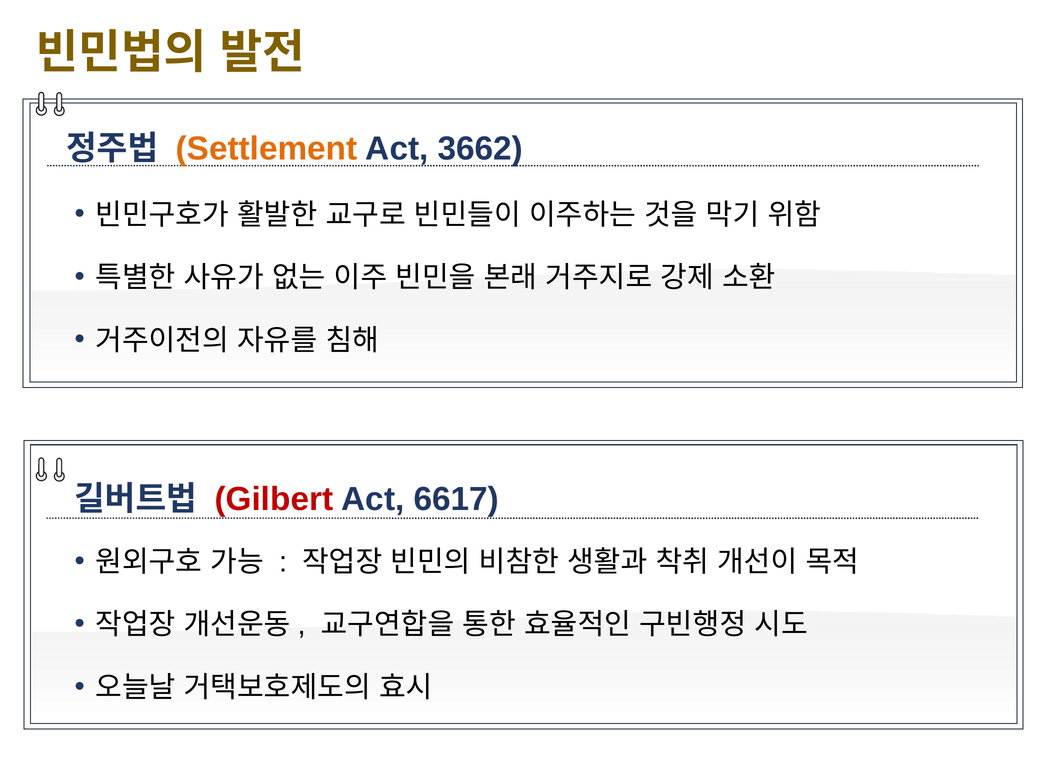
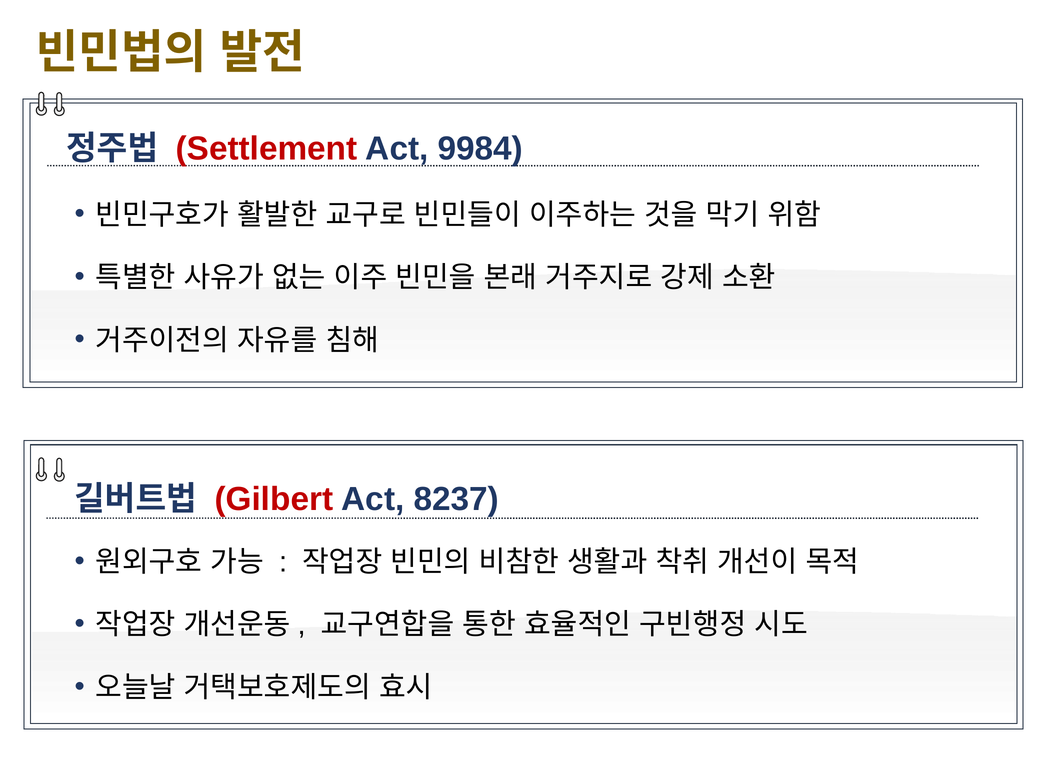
Settlement colour: orange -> red
3662: 3662 -> 9984
6617: 6617 -> 8237
